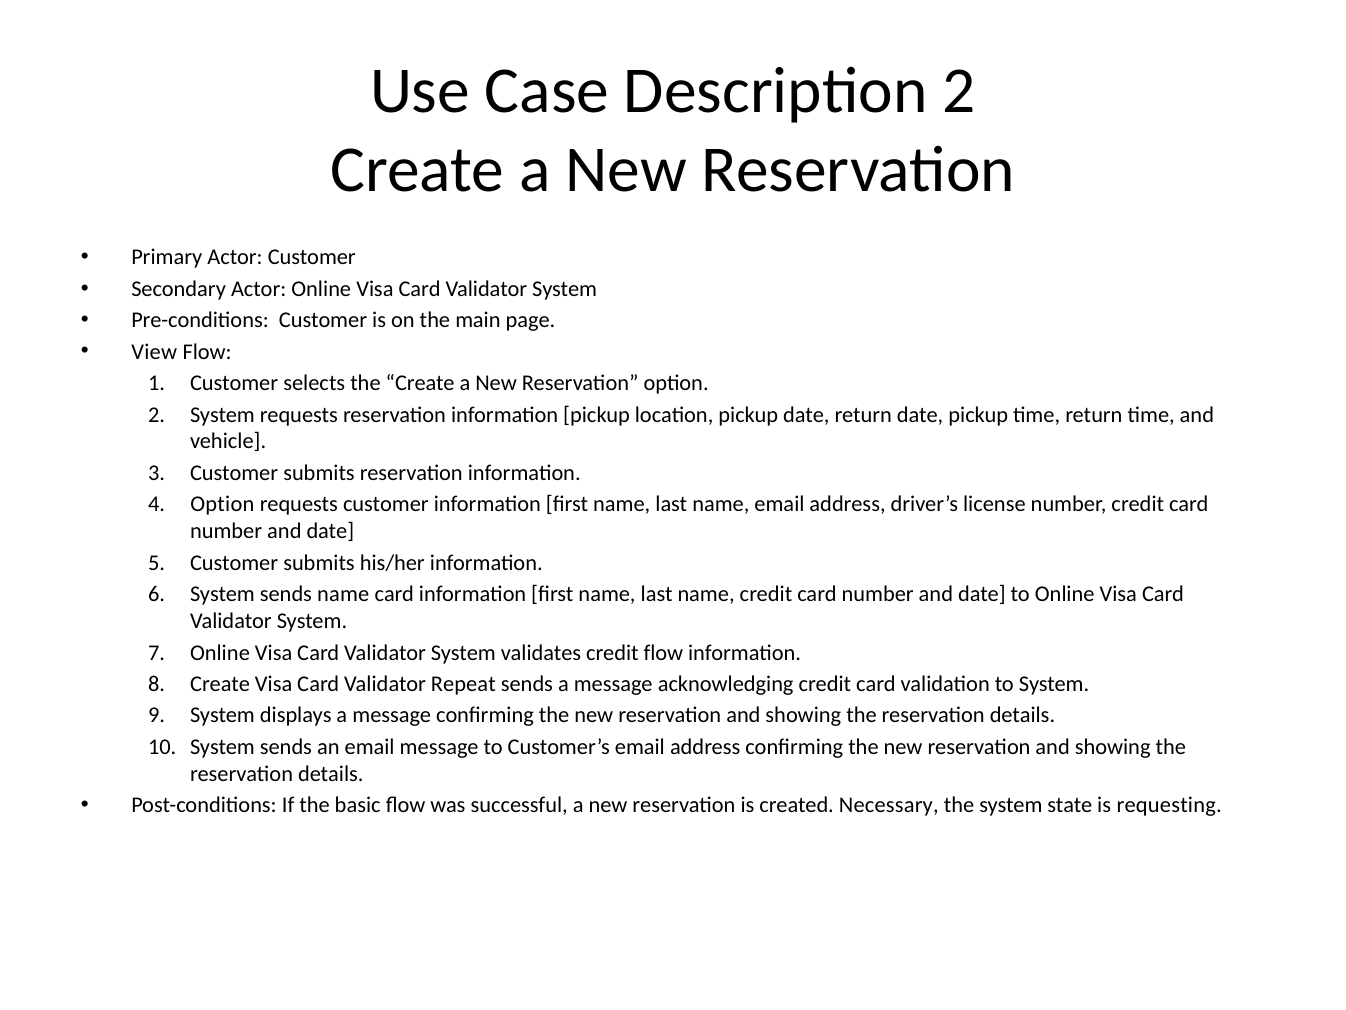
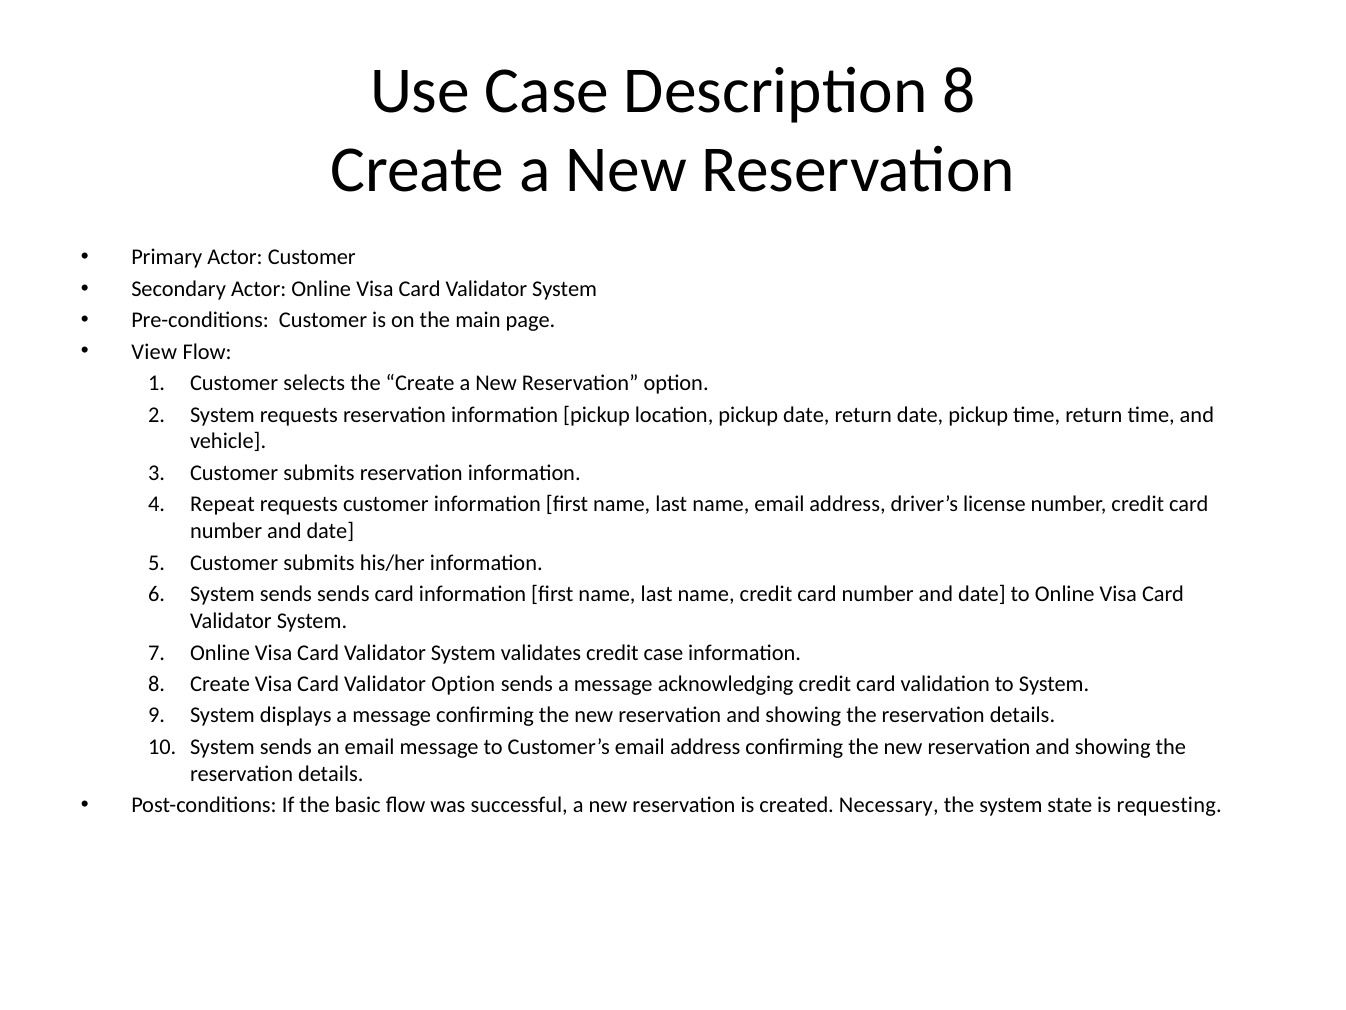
Description 2: 2 -> 8
Option at (222, 504): Option -> Repeat
sends name: name -> sends
credit flow: flow -> case
Validator Repeat: Repeat -> Option
